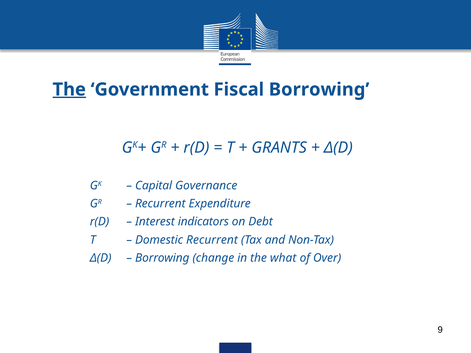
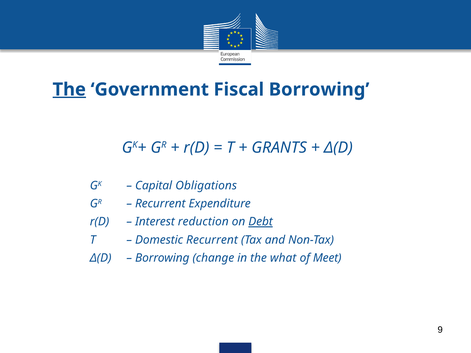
Governance: Governance -> Obligations
indicators: indicators -> reduction
Debt underline: none -> present
Over: Over -> Meet
